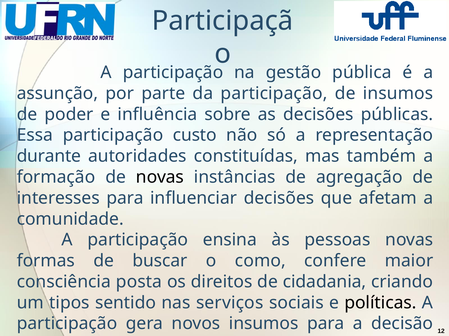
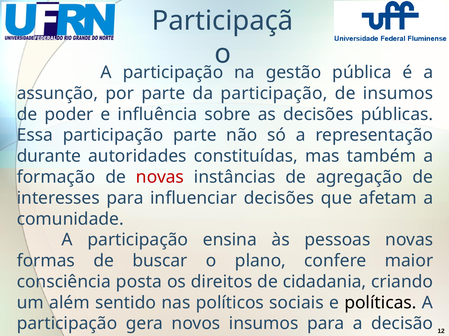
participação custo: custo -> parte
novas at (160, 177) colour: black -> red
como: como -> plano
tipos: tipos -> além
serviços: serviços -> políticos
